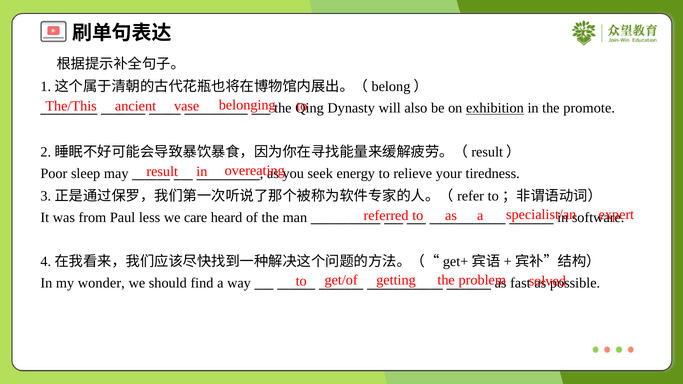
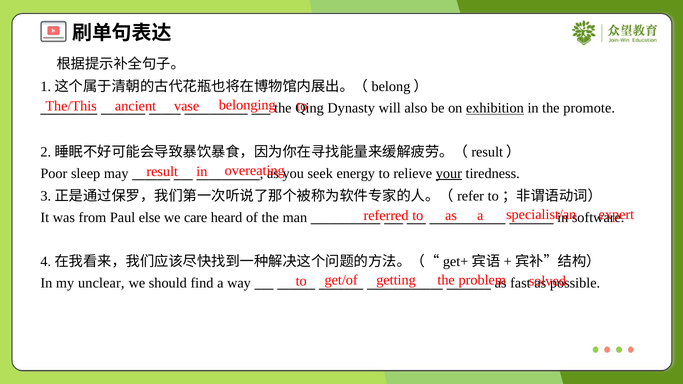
your underline: none -> present
less: less -> else
wonder: wonder -> unclear
